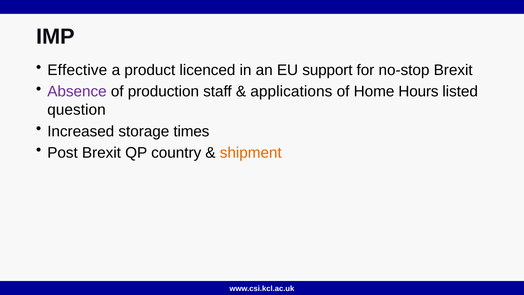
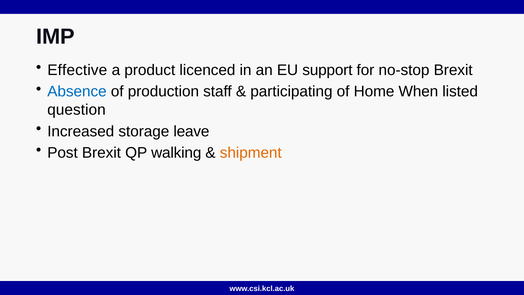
Absence colour: purple -> blue
applications: applications -> participating
Hours: Hours -> When
times: times -> leave
country: country -> walking
